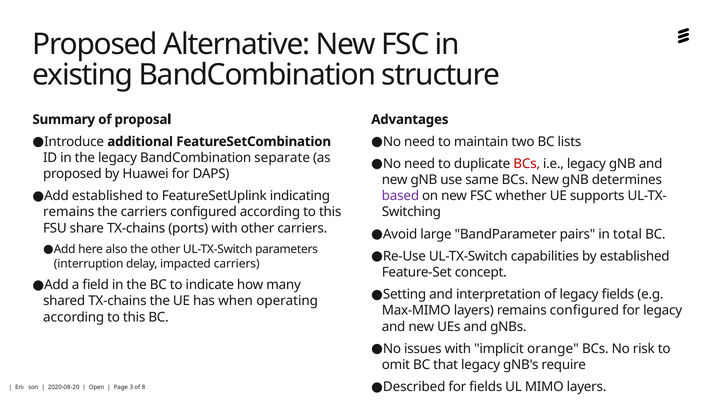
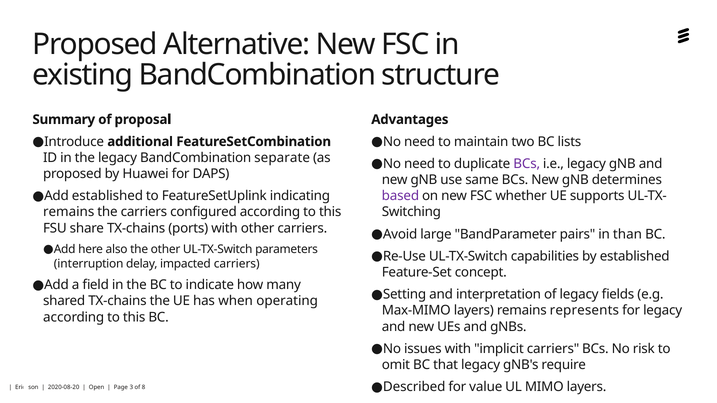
BCs at (527, 164) colour: red -> purple
total: total -> than
remains configured: configured -> represents
implicit orange: orange -> carriers
for fields: fields -> value
